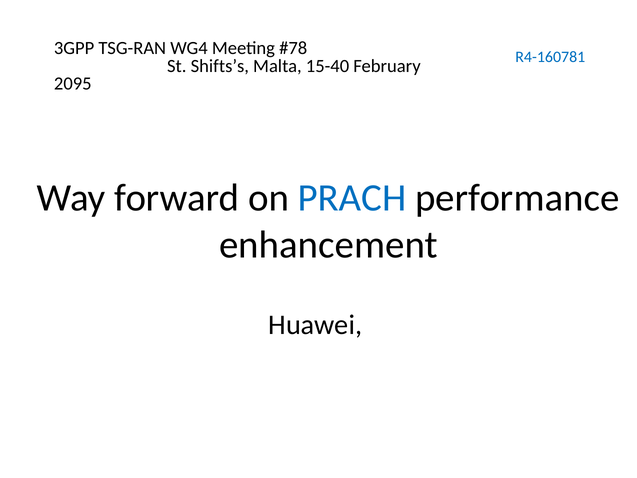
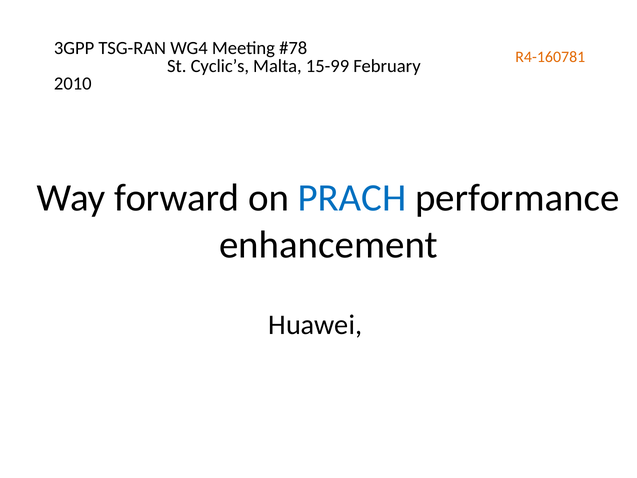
R4-160781 colour: blue -> orange
Shifts’s: Shifts’s -> Cyclic’s
15-40: 15-40 -> 15-99
2095: 2095 -> 2010
